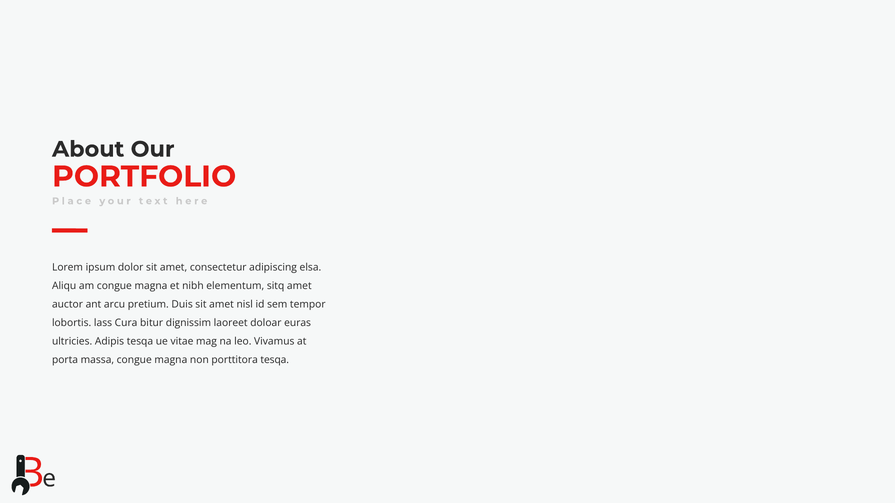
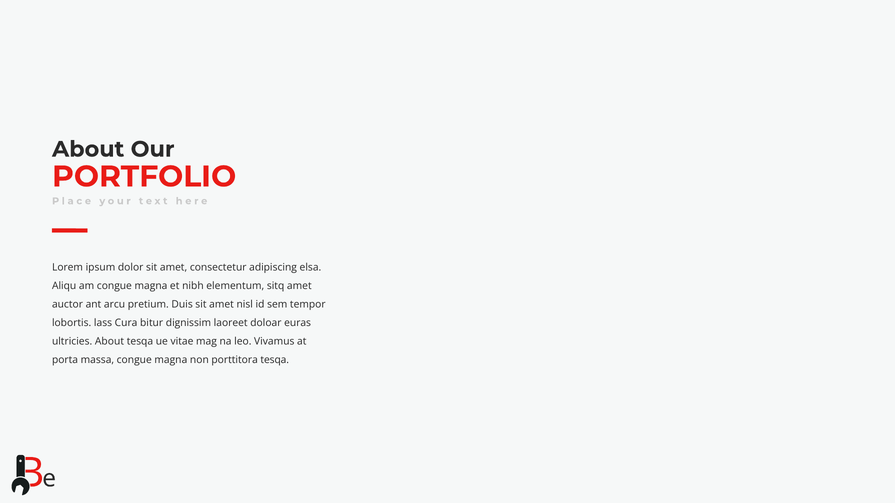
ultricies Adipis: Adipis -> About
